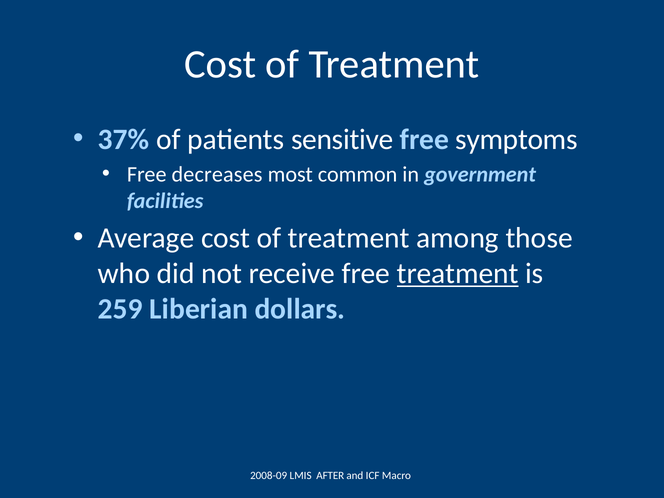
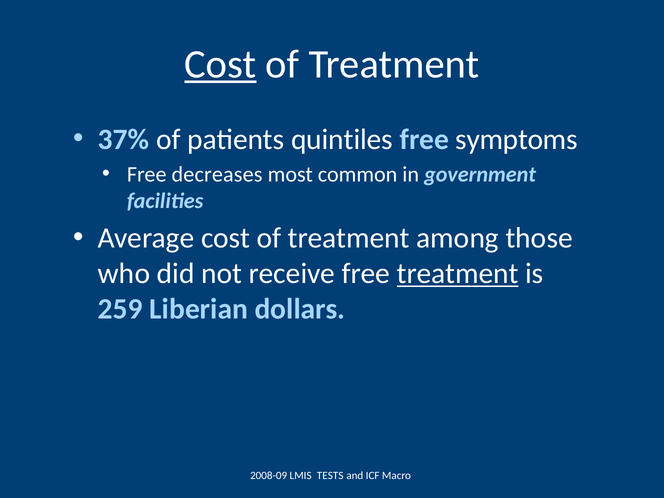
Cost at (220, 64) underline: none -> present
sensitive: sensitive -> quintiles
AFTER: AFTER -> TESTS
